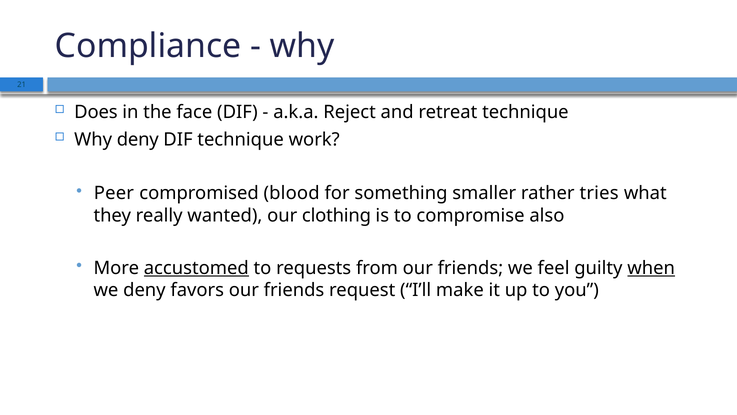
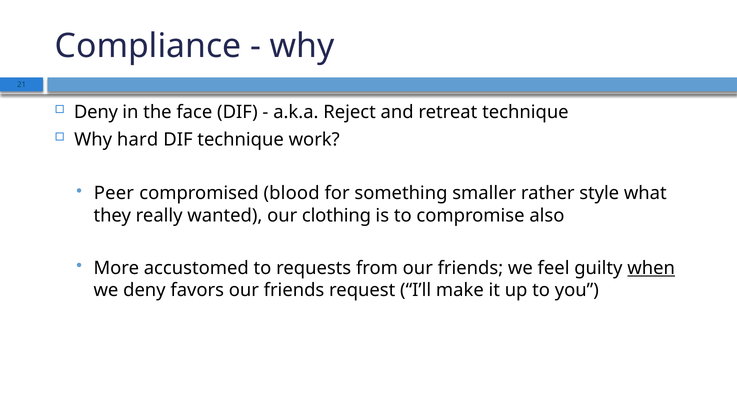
Does at (96, 112): Does -> Deny
Why deny: deny -> hard
tries: tries -> style
accustomed underline: present -> none
